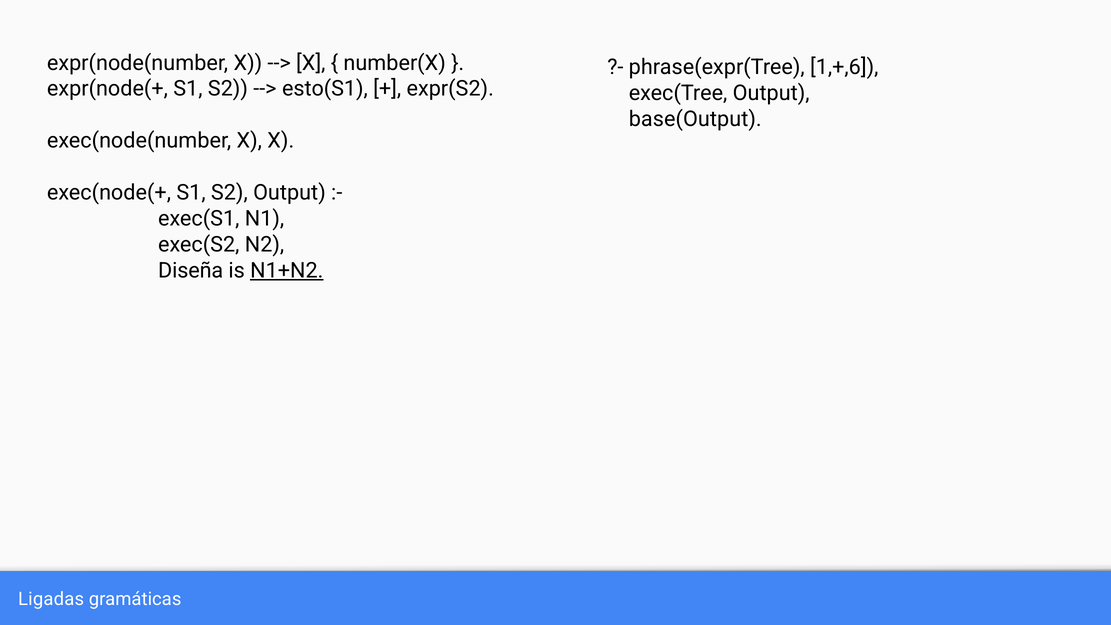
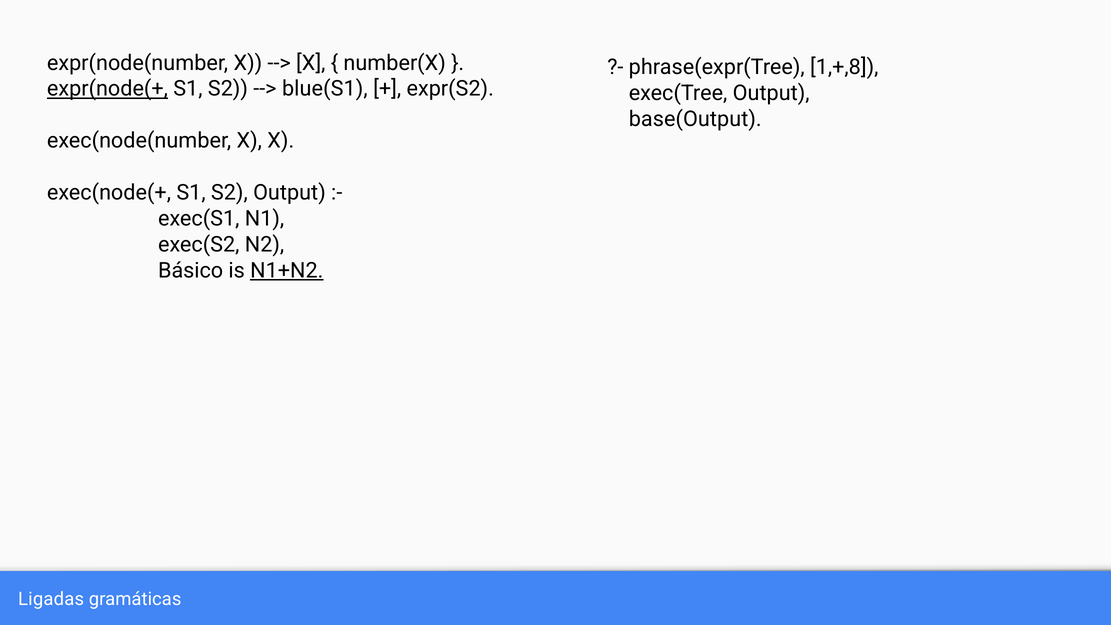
1,+,6: 1,+,6 -> 1,+,8
expr(node(+ underline: none -> present
esto(S1: esto(S1 -> blue(S1
Diseña: Diseña -> Básico
